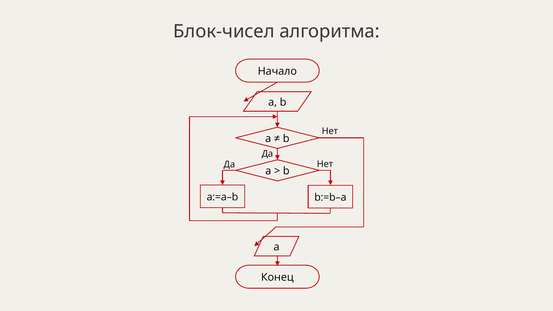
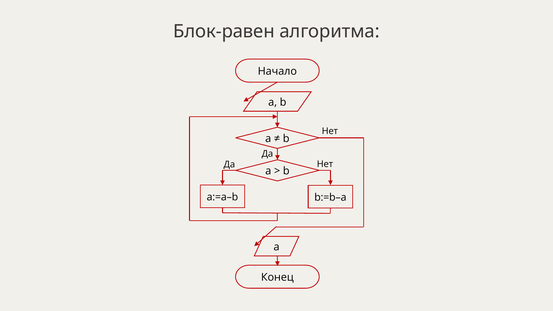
Блок-чисел: Блок-чисел -> Блок-равен
